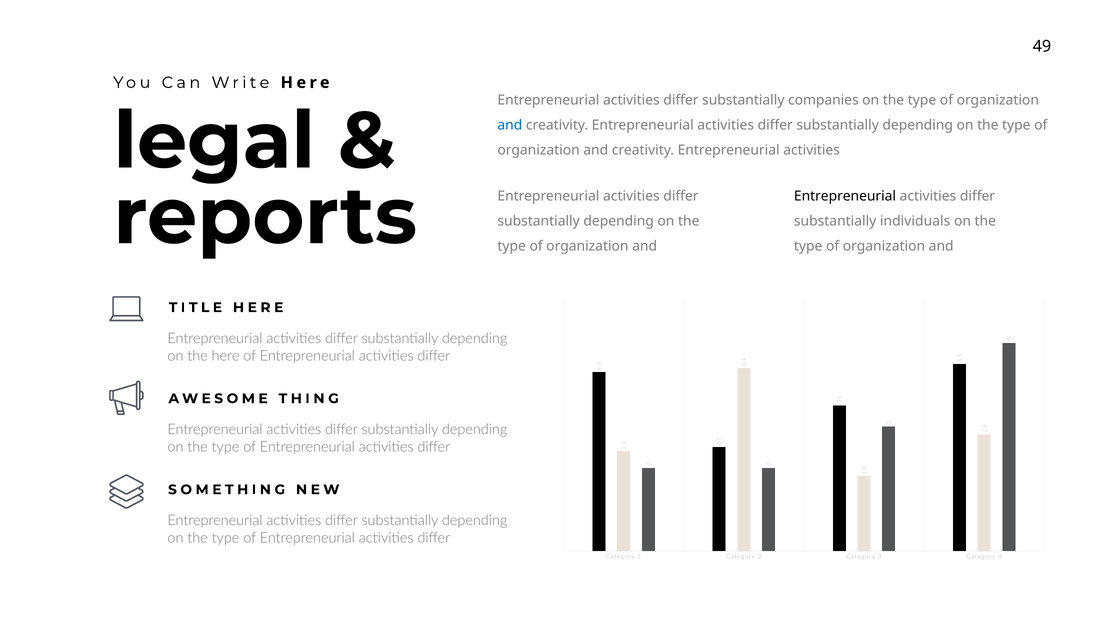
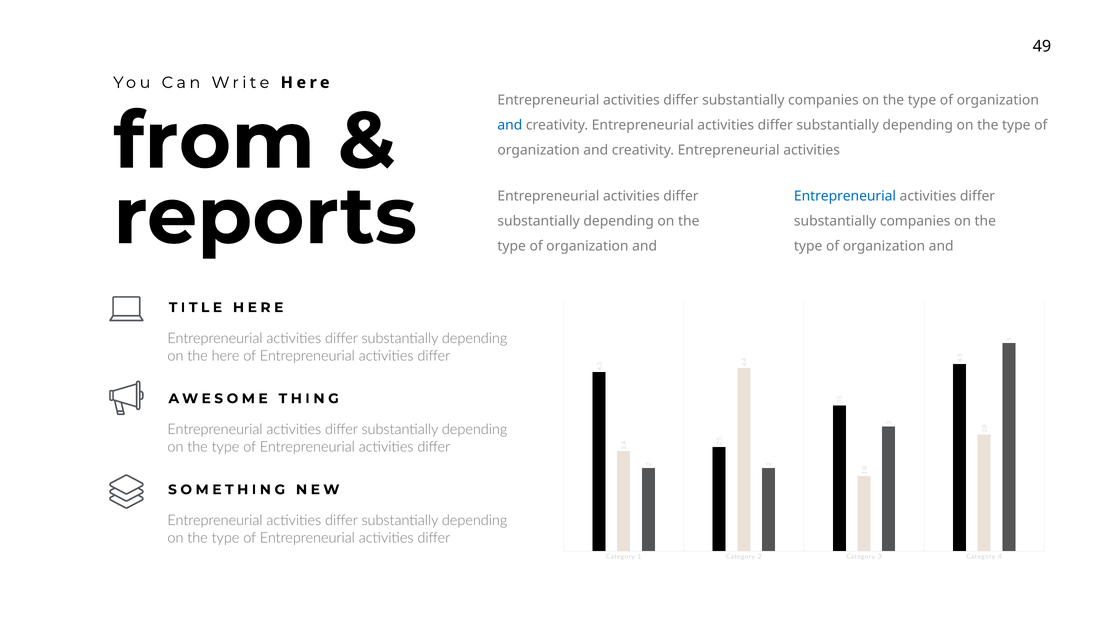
legal: legal -> from
Entrepreneurial at (845, 196) colour: black -> blue
individuals at (915, 221): individuals -> companies
